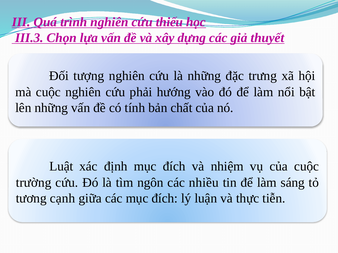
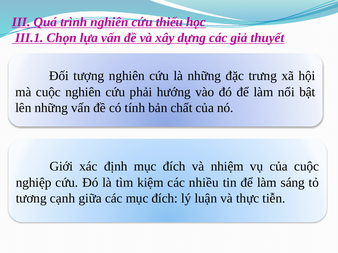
III.3: III.3 -> III.1
Luật: Luật -> Giới
trường: trường -> nghiệp
ngôn: ngôn -> kiệm
